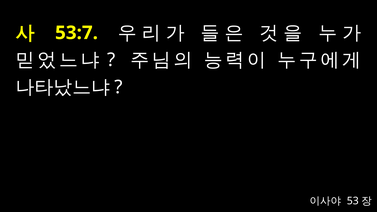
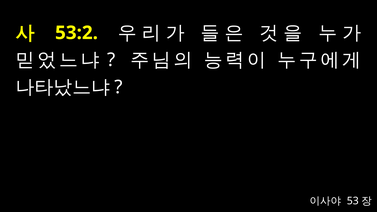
53:7: 53:7 -> 53:2
